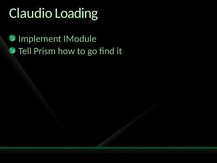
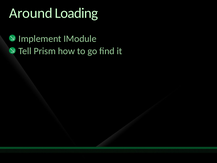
Claudio: Claudio -> Around
